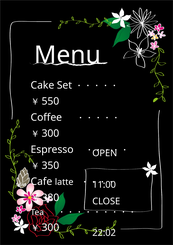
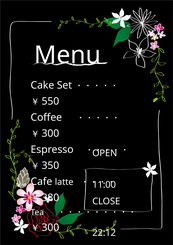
22:02: 22:02 -> 22:12
